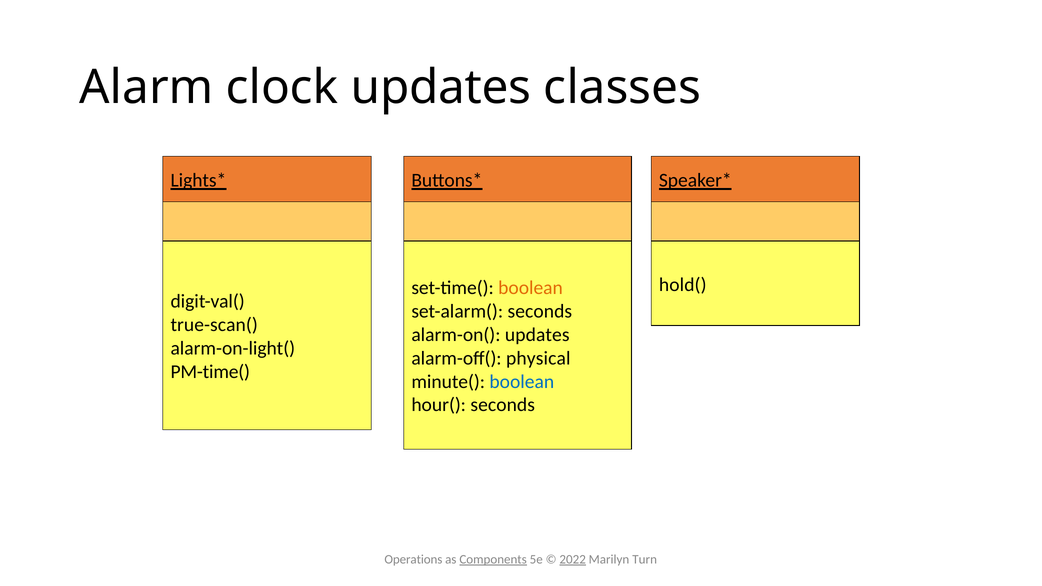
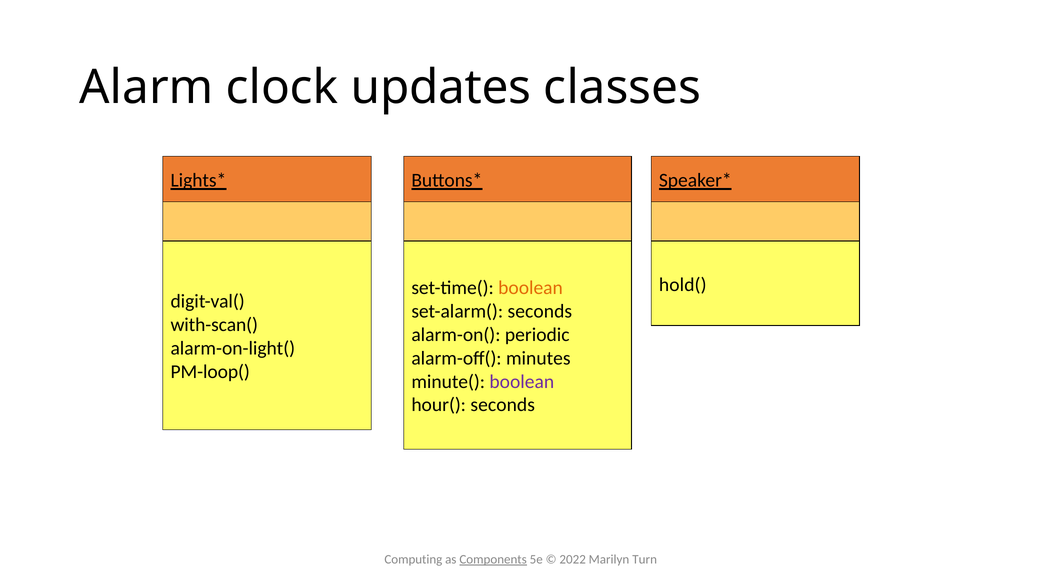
true-scan(: true-scan( -> with-scan(
alarm-on( updates: updates -> periodic
physical: physical -> minutes
PM-time(: PM-time( -> PM-loop(
boolean at (522, 382) colour: blue -> purple
Operations: Operations -> Computing
2022 underline: present -> none
